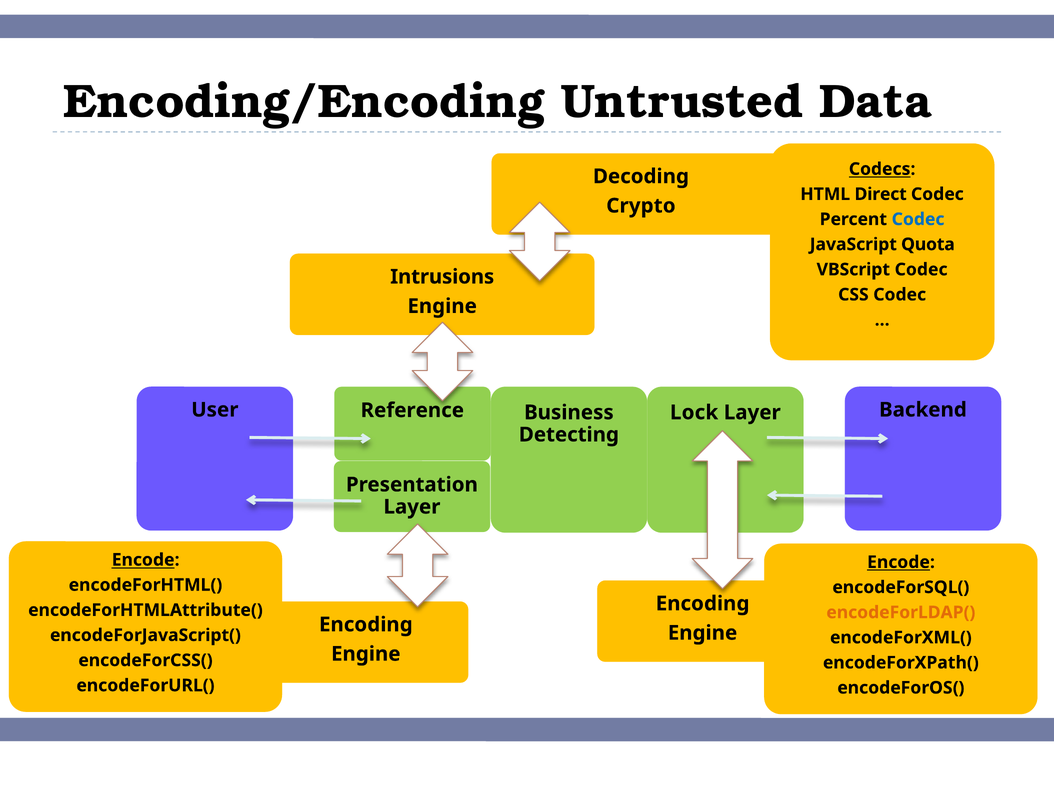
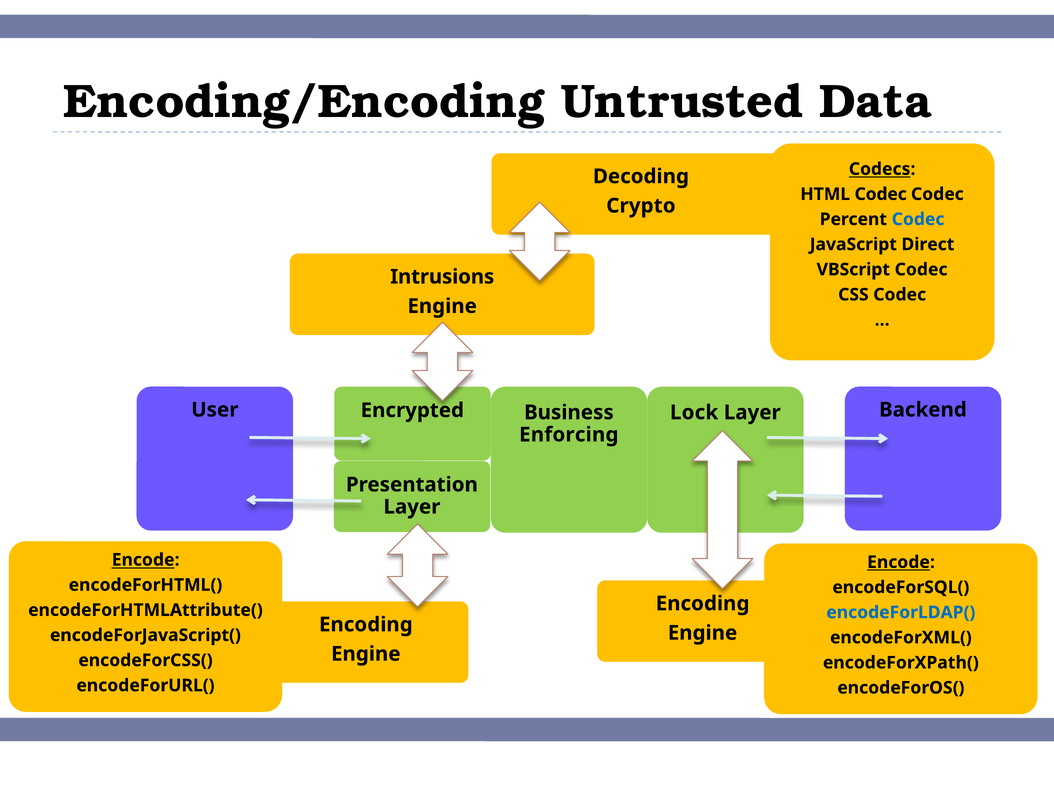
HTML Direct: Direct -> Codec
Quota: Quota -> Direct
Reference: Reference -> Encrypted
Detecting: Detecting -> Enforcing
encodeForLDAP( colour: orange -> blue
